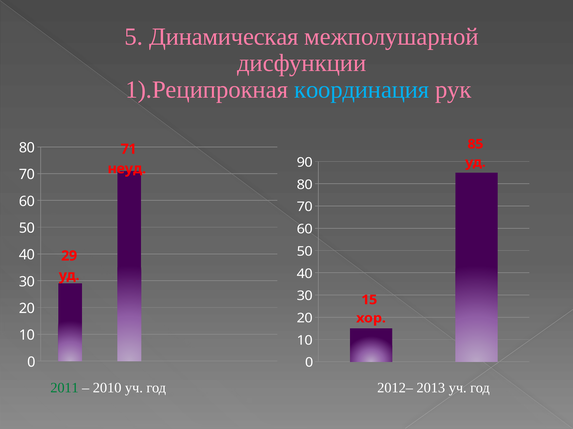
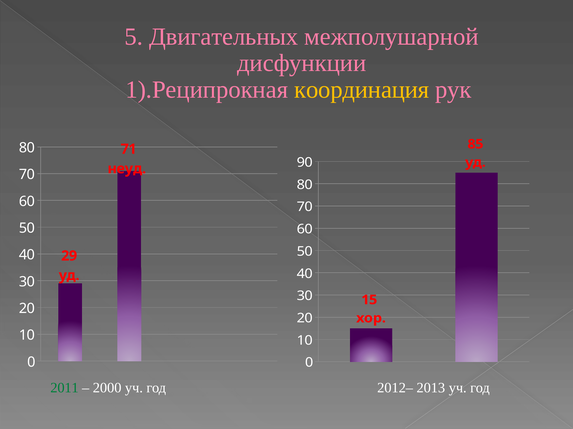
Динамическая: Динамическая -> Двигательных
координация colour: light blue -> yellow
2010: 2010 -> 2000
